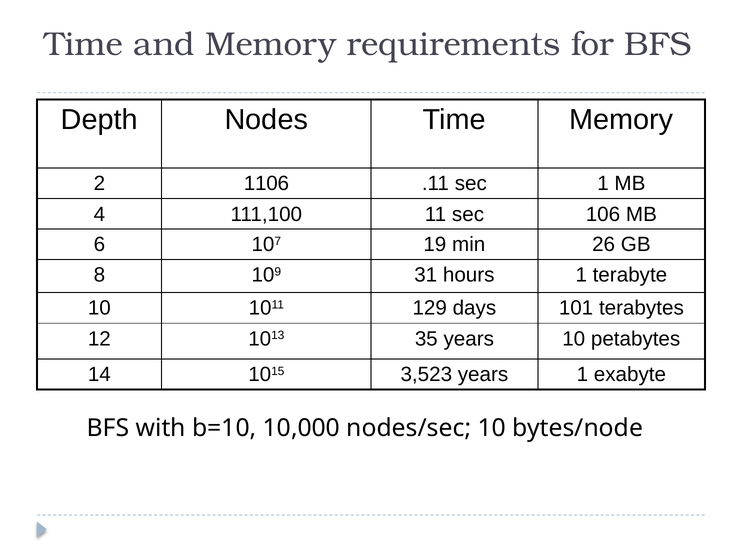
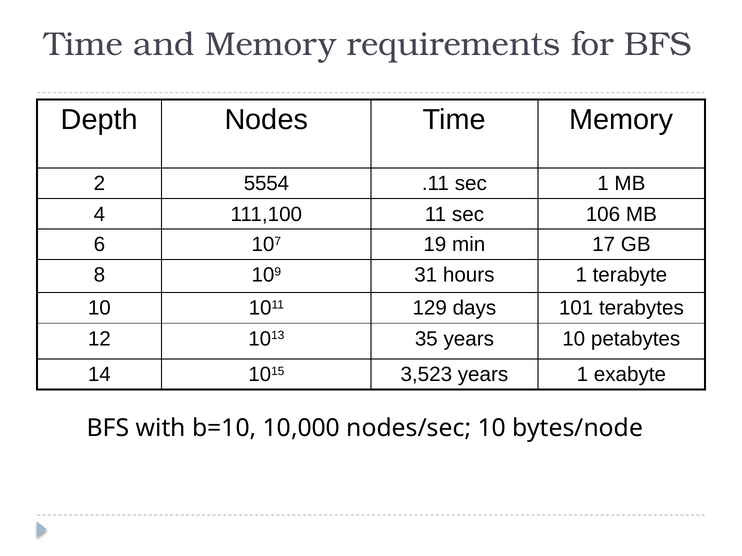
1106: 1106 -> 5554
26: 26 -> 17
